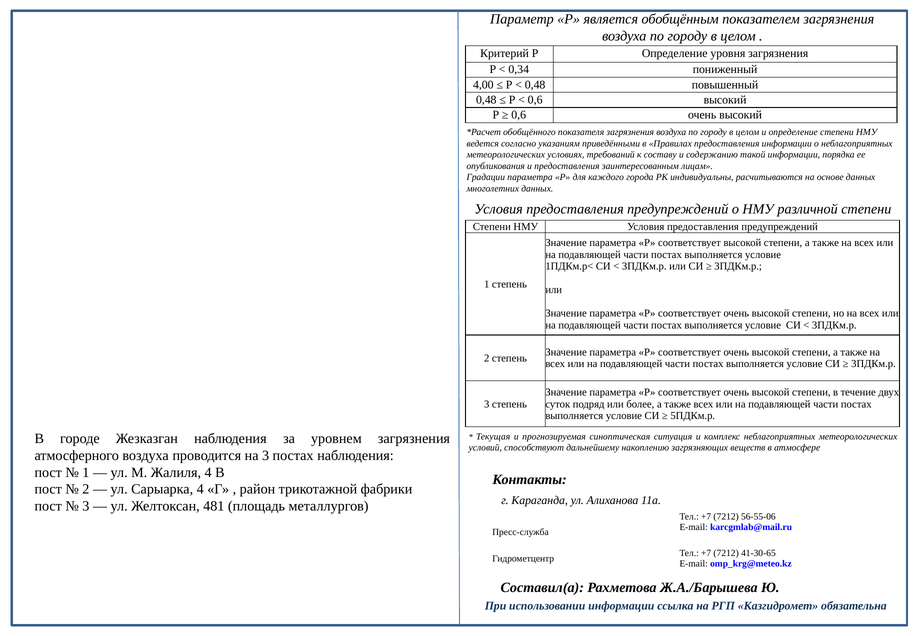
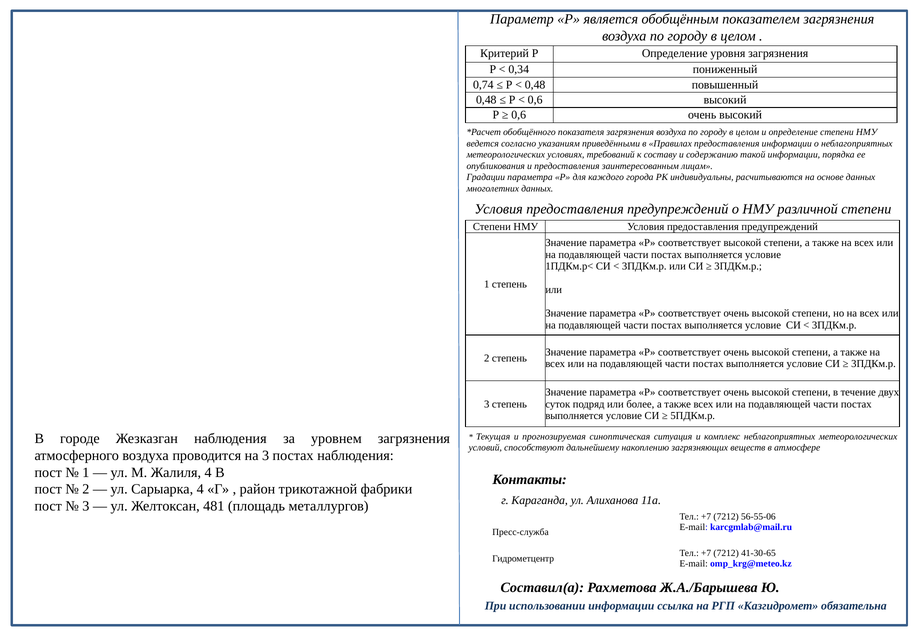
4,00: 4,00 -> 0,74
